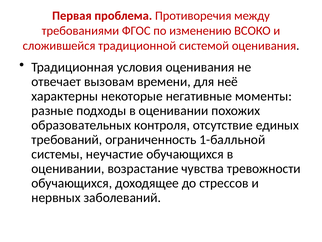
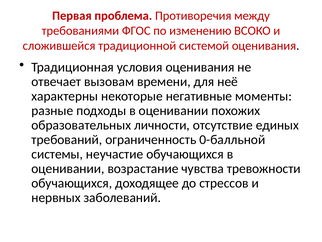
контроля: контроля -> личности
1-балльной: 1-балльной -> 0-балльной
